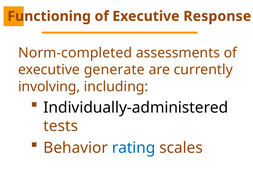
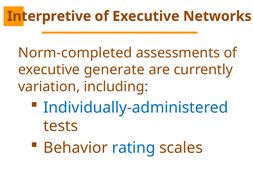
Functioning: Functioning -> Interpretive
Response: Response -> Networks
involving: involving -> variation
Individually-administered colour: black -> blue
